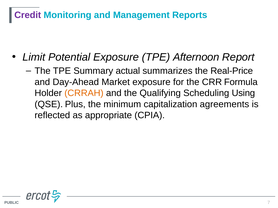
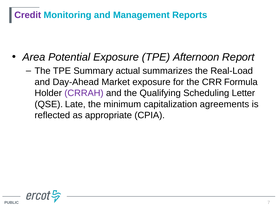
Limit: Limit -> Area
Real-Price: Real-Price -> Real-Load
CRRAH colour: orange -> purple
Using: Using -> Letter
Plus: Plus -> Late
